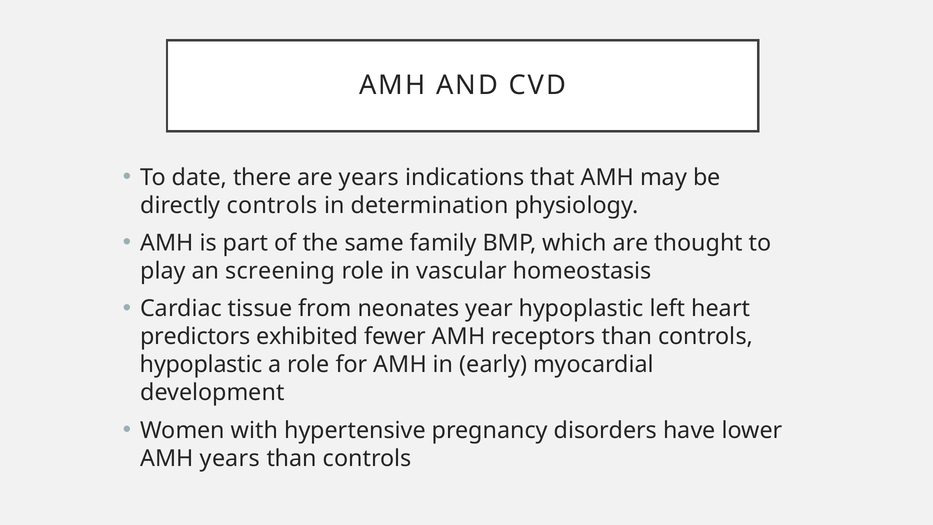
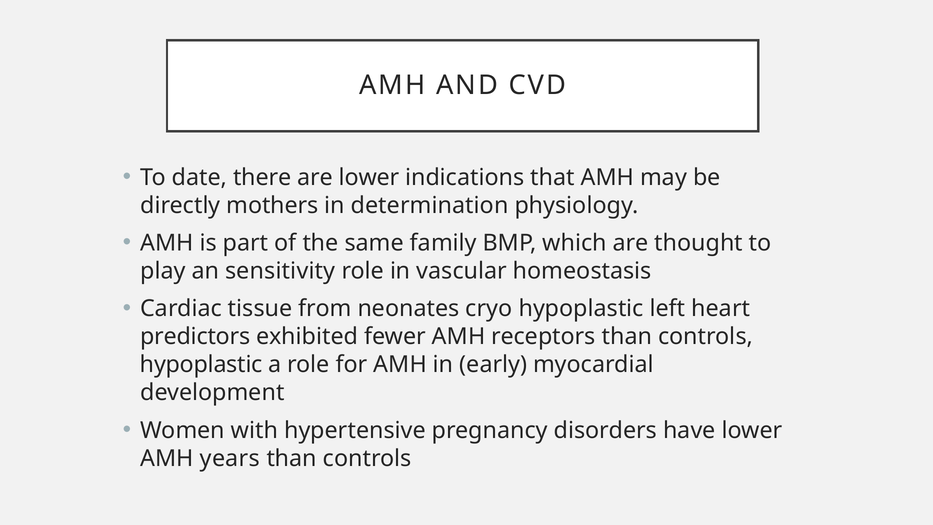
are years: years -> lower
directly controls: controls -> mothers
screening: screening -> sensitivity
year: year -> cryo
